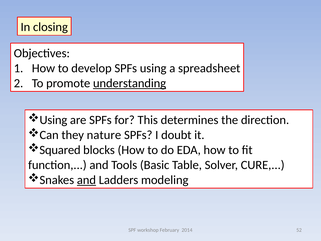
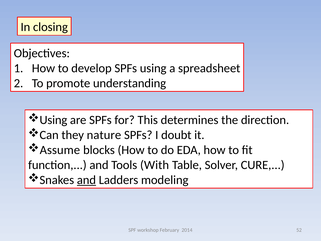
understanding underline: present -> none
Squared: Squared -> Assume
Basic: Basic -> With
